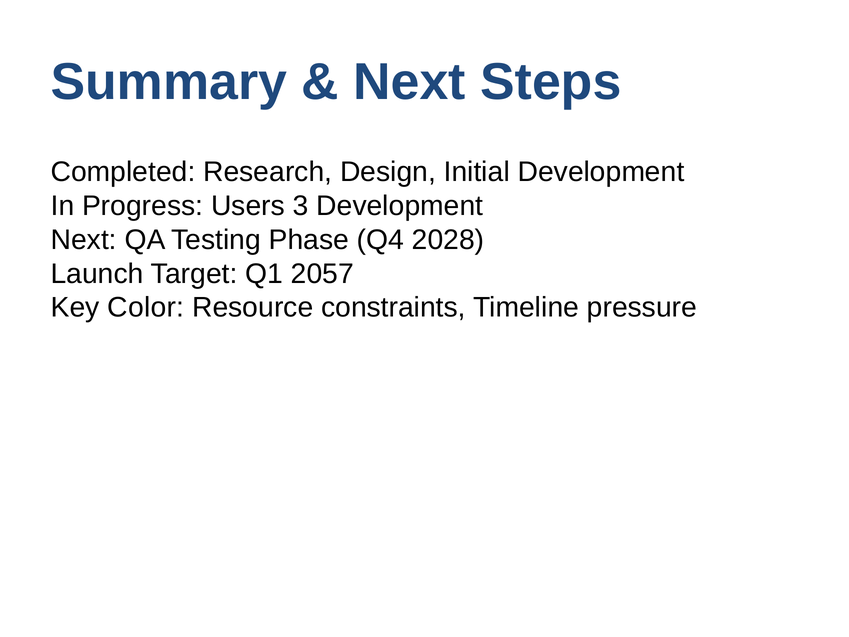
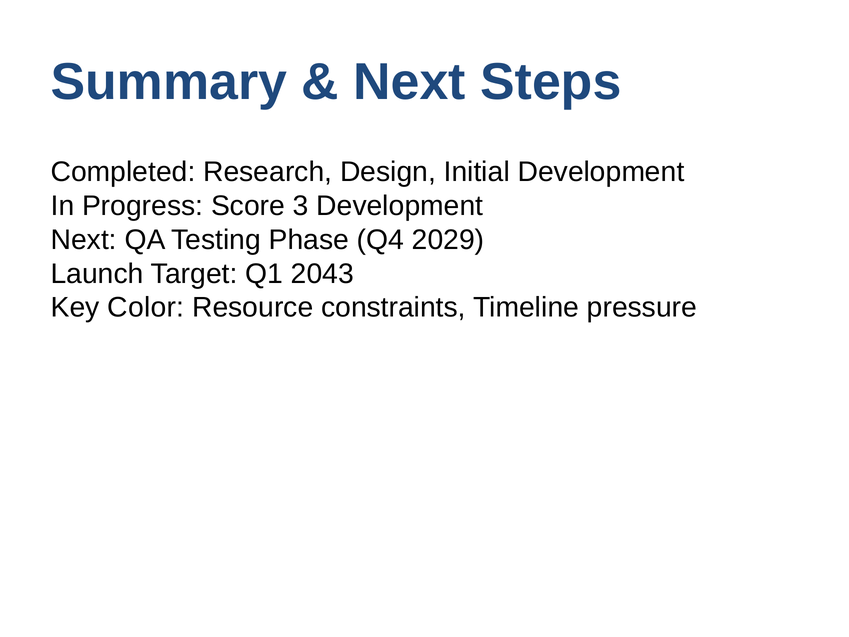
Users: Users -> Score
2028: 2028 -> 2029
2057: 2057 -> 2043
